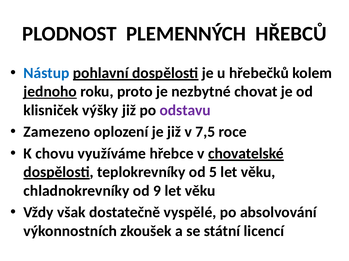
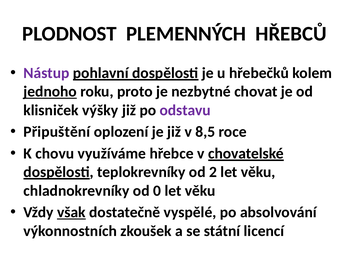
Nástup colour: blue -> purple
Zamezeno: Zamezeno -> Připuštění
7,5: 7,5 -> 8,5
5: 5 -> 2
9: 9 -> 0
však underline: none -> present
